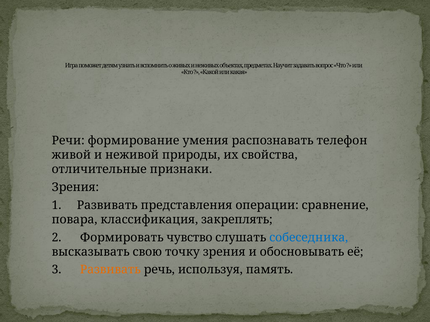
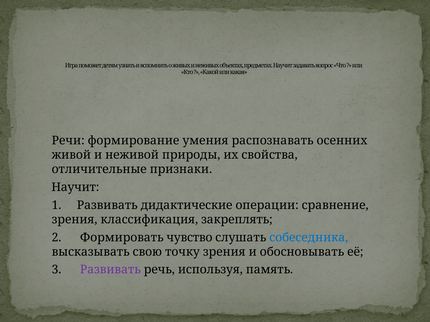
телефон: телефон -> осенних
Зрения at (75, 188): Зрения -> Научит
представления: представления -> дидактические
повара at (75, 220): повара -> зрения
Развивать at (110, 270) colour: orange -> purple
